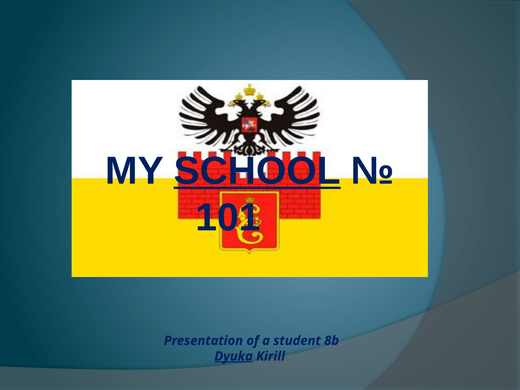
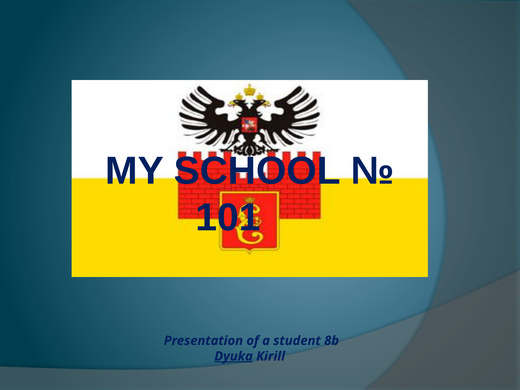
SCHOOL underline: present -> none
